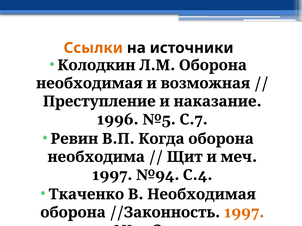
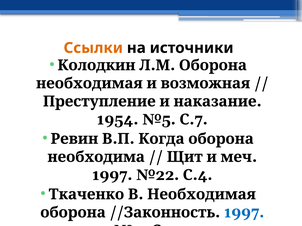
1996: 1996 -> 1954
№94: №94 -> №22
1997 at (244, 213) colour: orange -> blue
